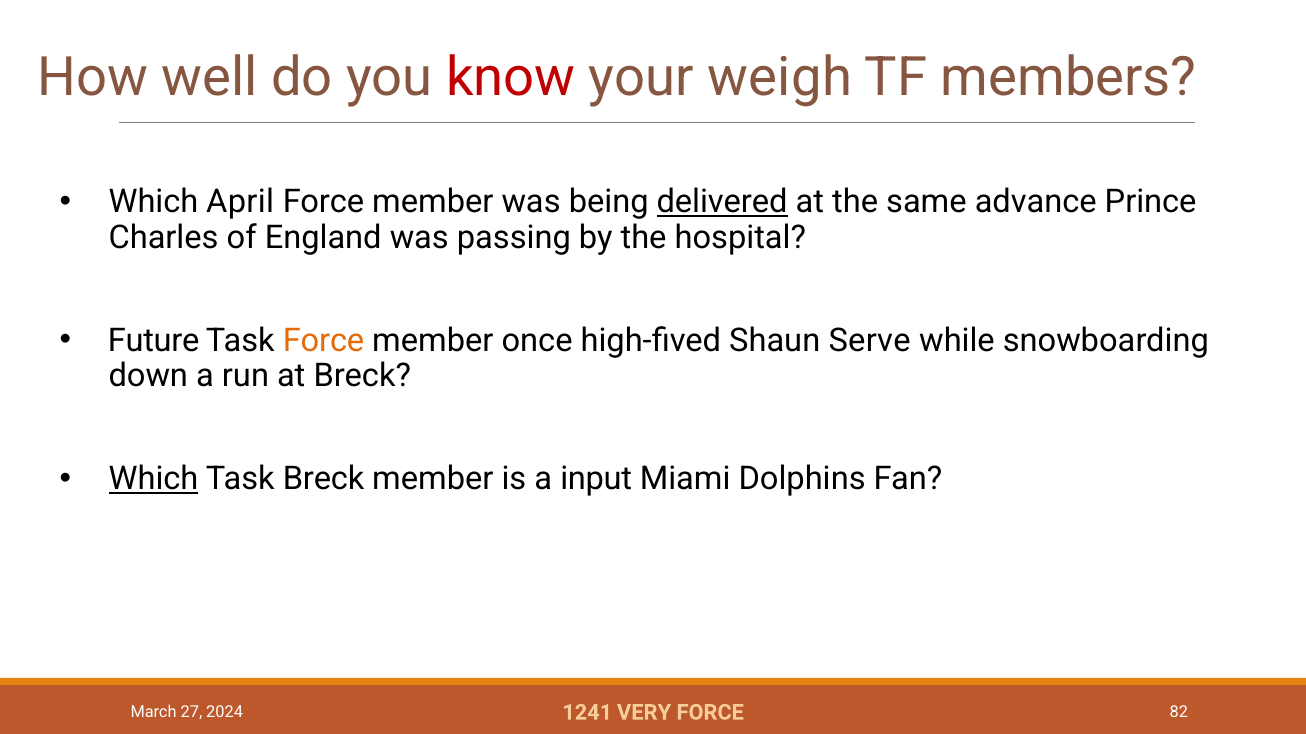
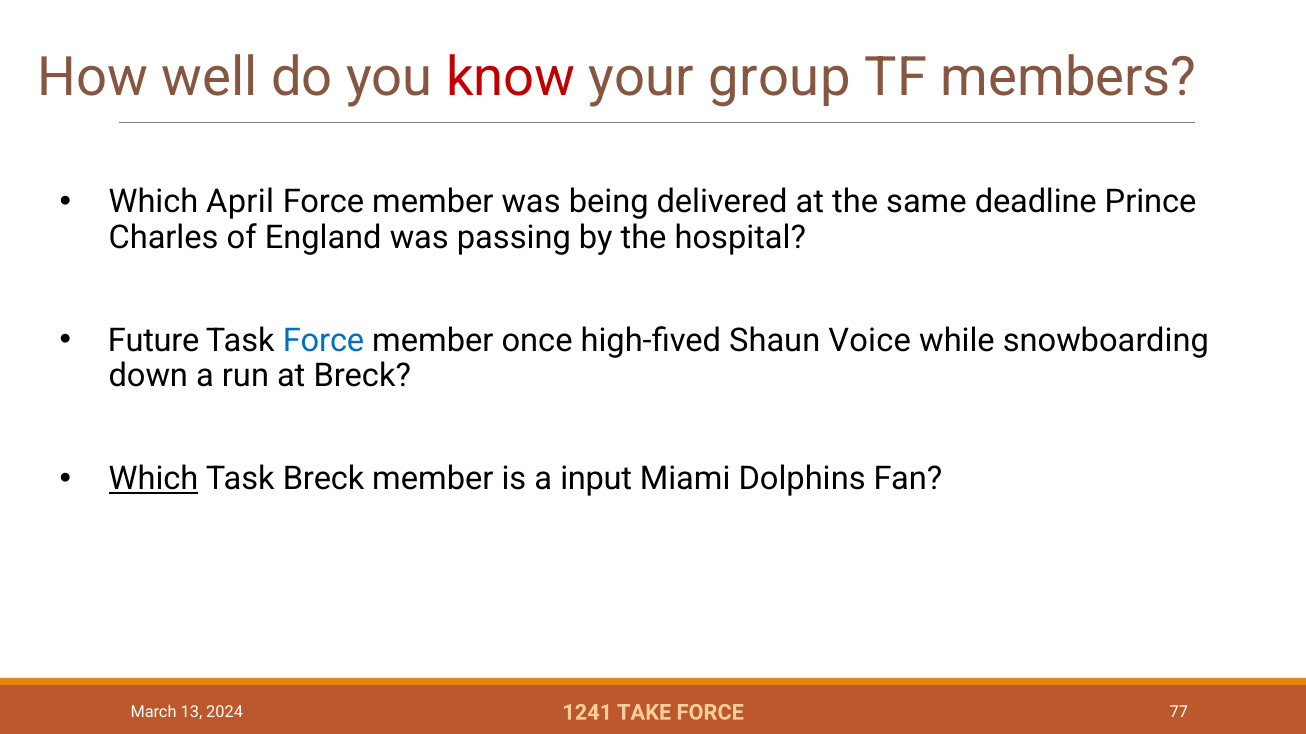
weigh: weigh -> group
delivered underline: present -> none
advance: advance -> deadline
Force at (324, 341) colour: orange -> blue
Serve: Serve -> Voice
VERY: VERY -> TAKE
82: 82 -> 77
27: 27 -> 13
